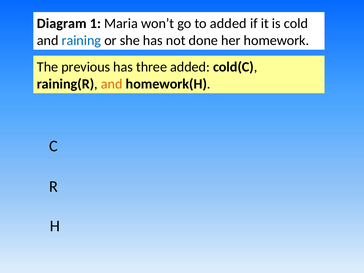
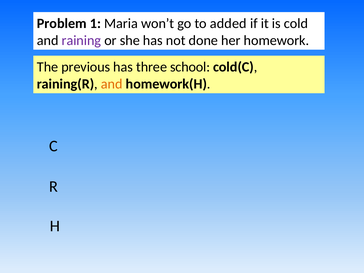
Diagram: Diagram -> Problem
raining colour: blue -> purple
three added: added -> school
